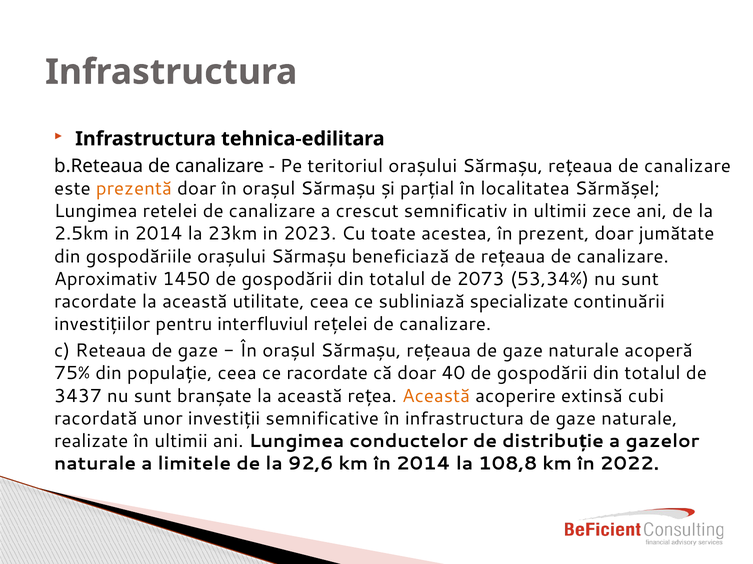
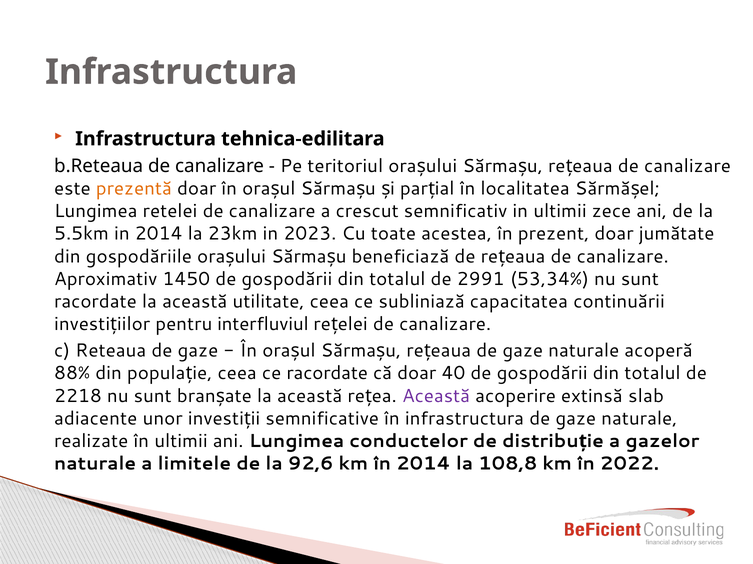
2.5km: 2.5km -> 5.5km
2073: 2073 -> 2991
specializate: specializate -> capacitatea
75%: 75% -> 88%
3437: 3437 -> 2218
Această at (436, 396) colour: orange -> purple
cubi: cubi -> slab
racordată: racordată -> adiacente
